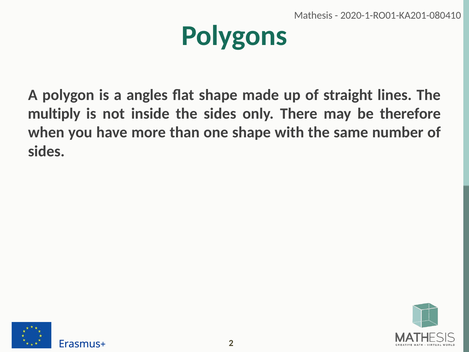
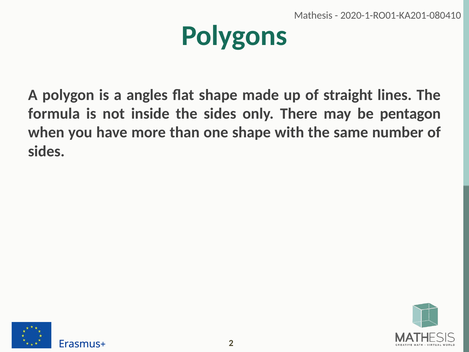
multiply: multiply -> formula
therefore: therefore -> pentagon
